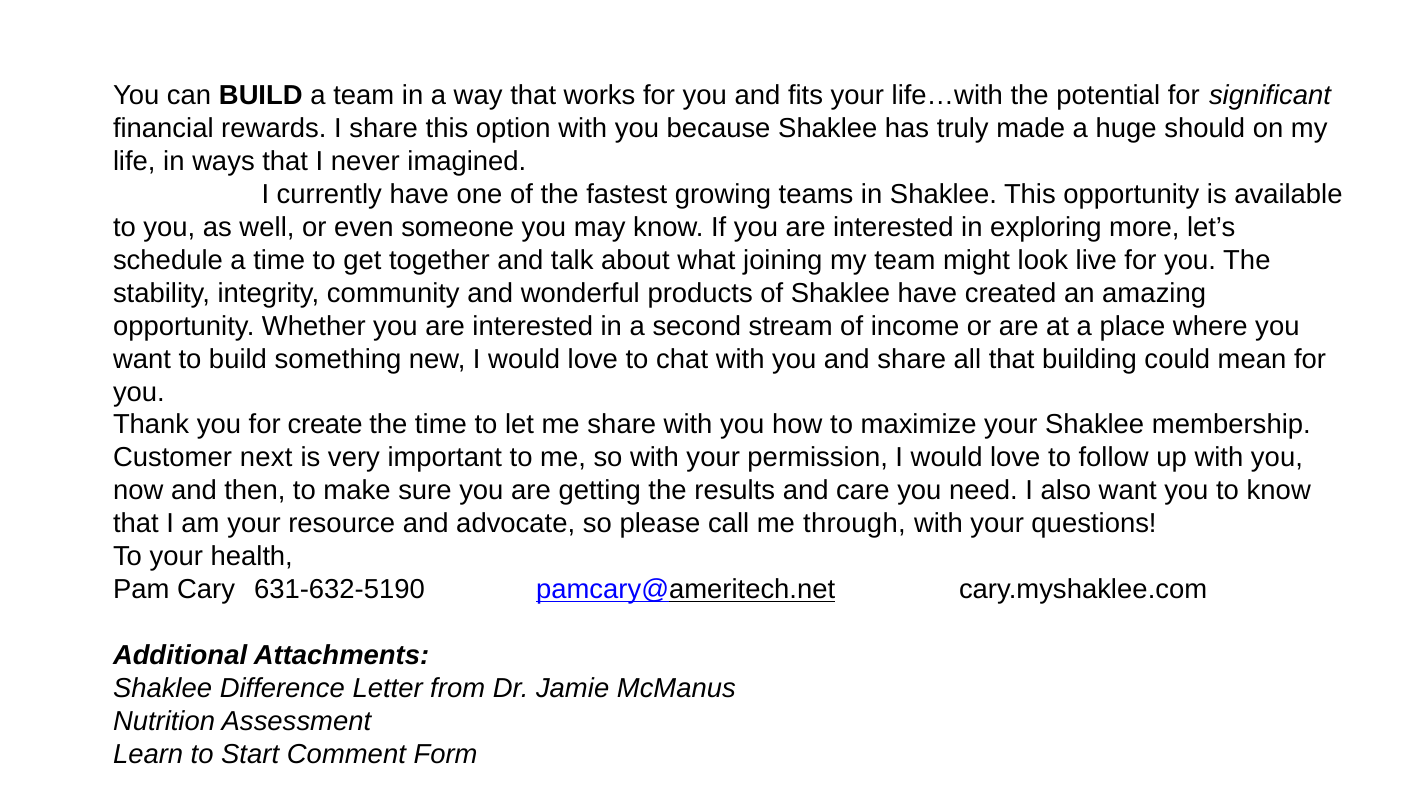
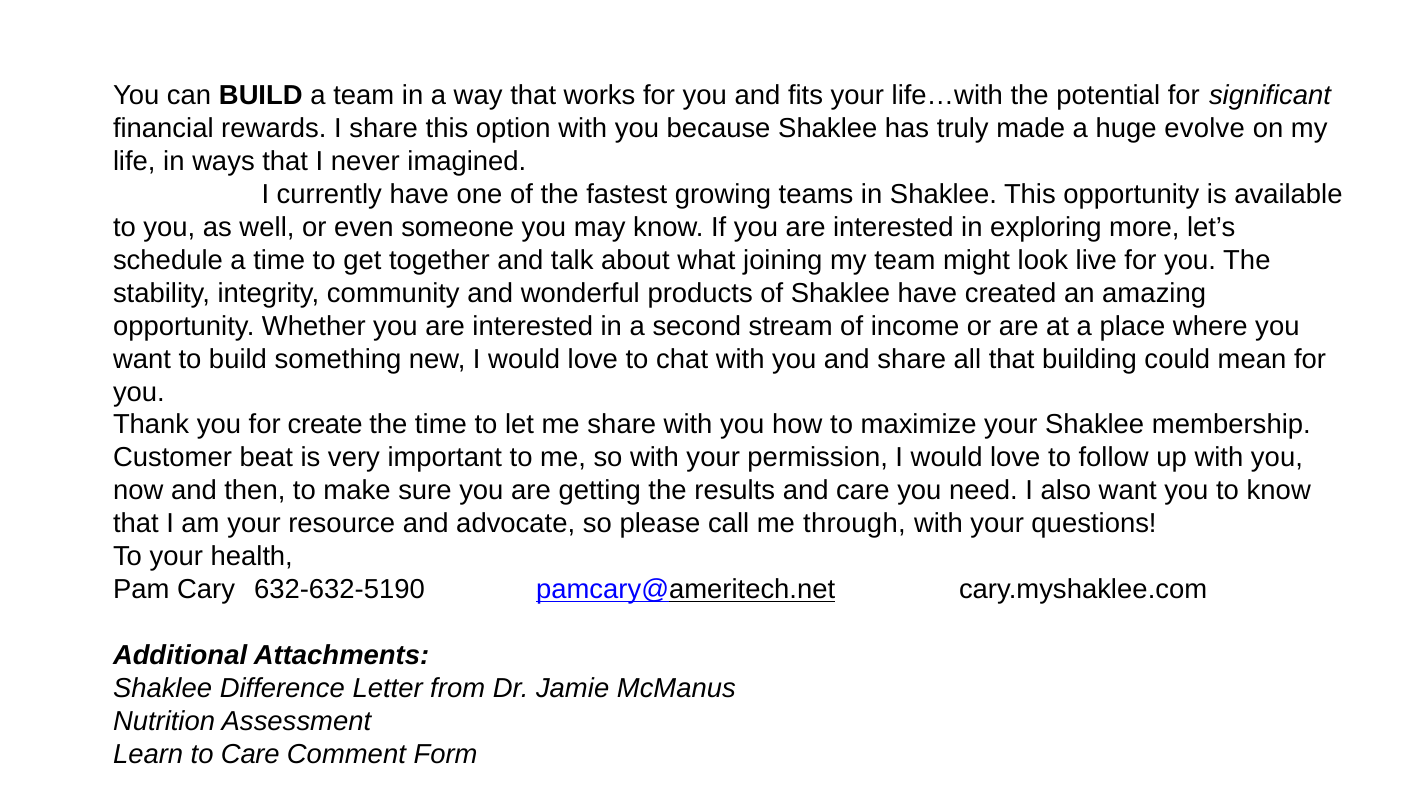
should: should -> evolve
next: next -> beat
631-632-5190: 631-632-5190 -> 632-632-5190
to Start: Start -> Care
